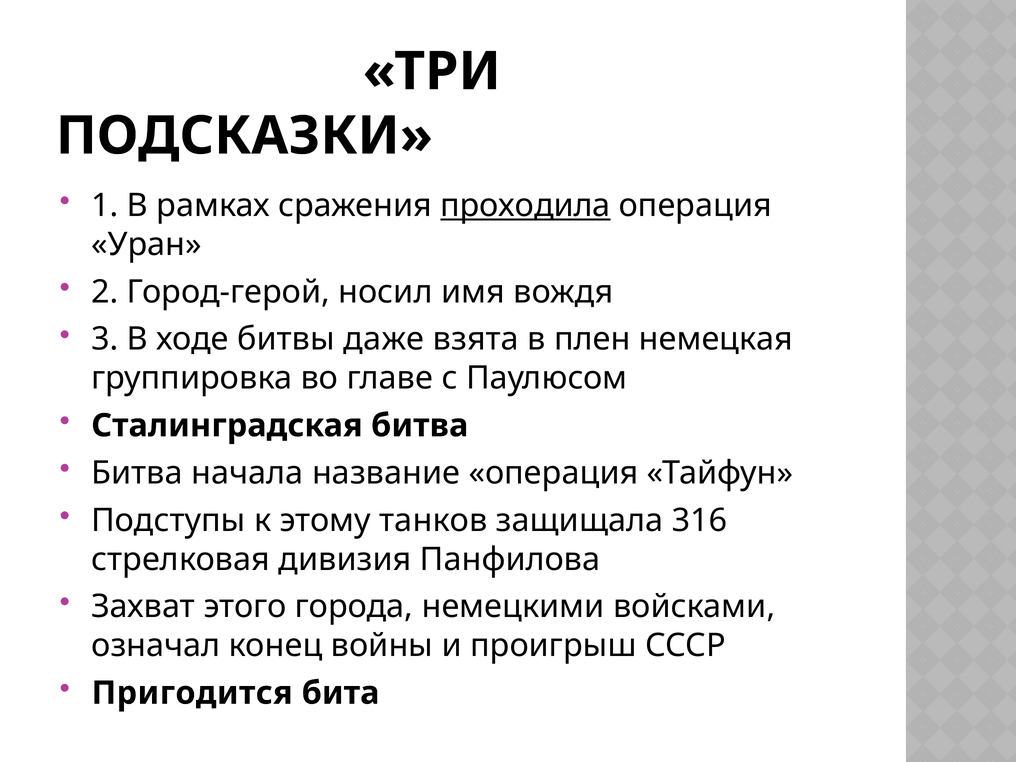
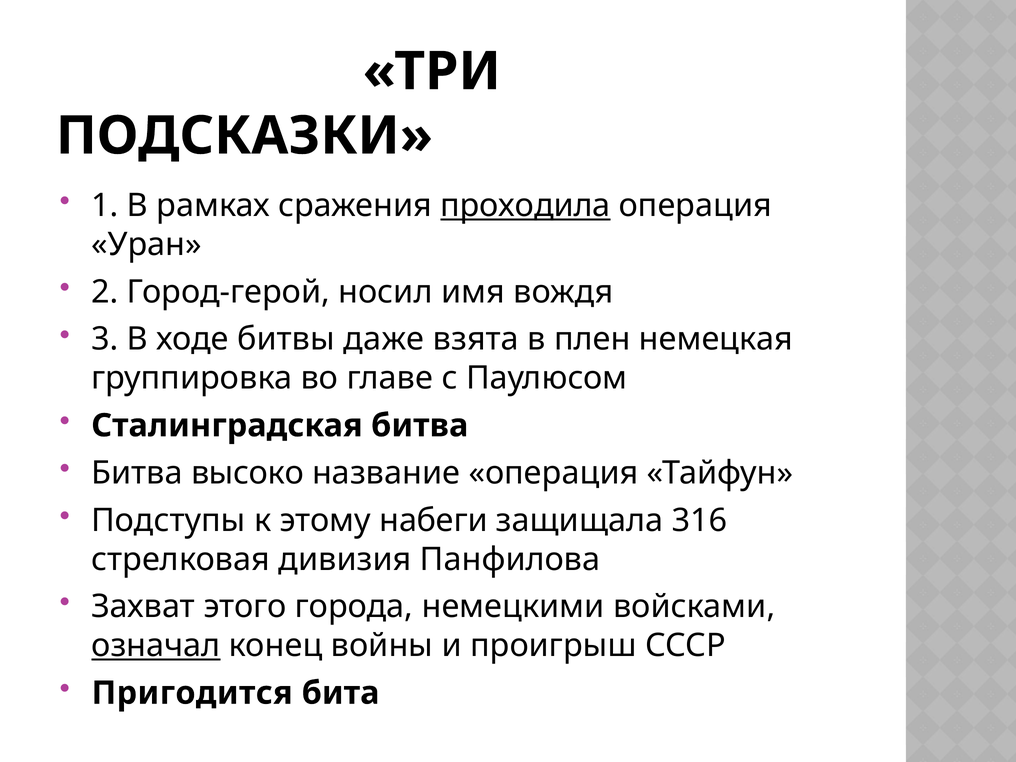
начала: начала -> высоко
танков: танков -> набеги
означал underline: none -> present
